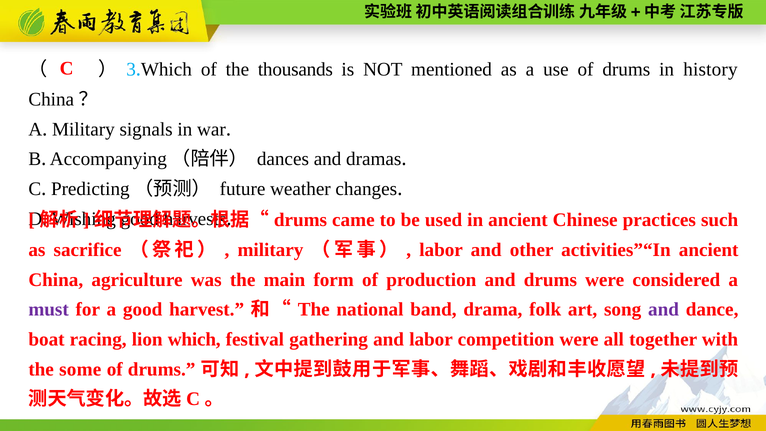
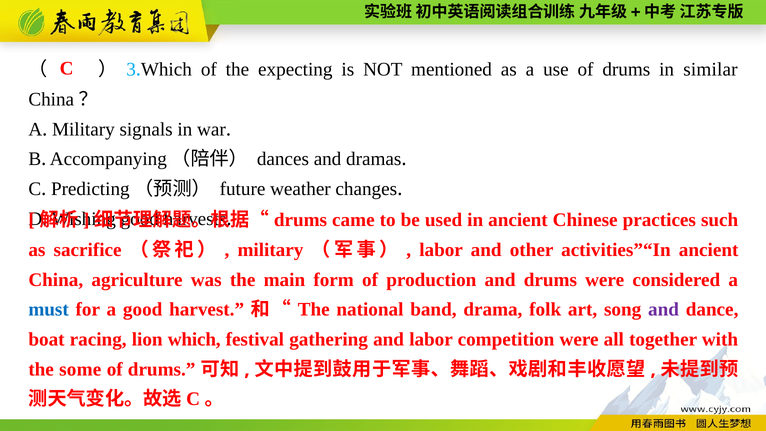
thousands: thousands -> expecting
history: history -> similar
must colour: purple -> blue
